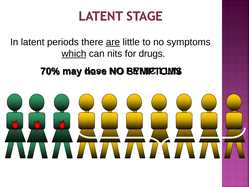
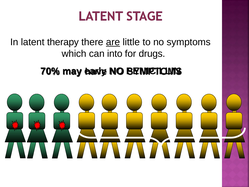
periods: periods -> therapy
which underline: present -> none
nits: nits -> into
dose: dose -> early
